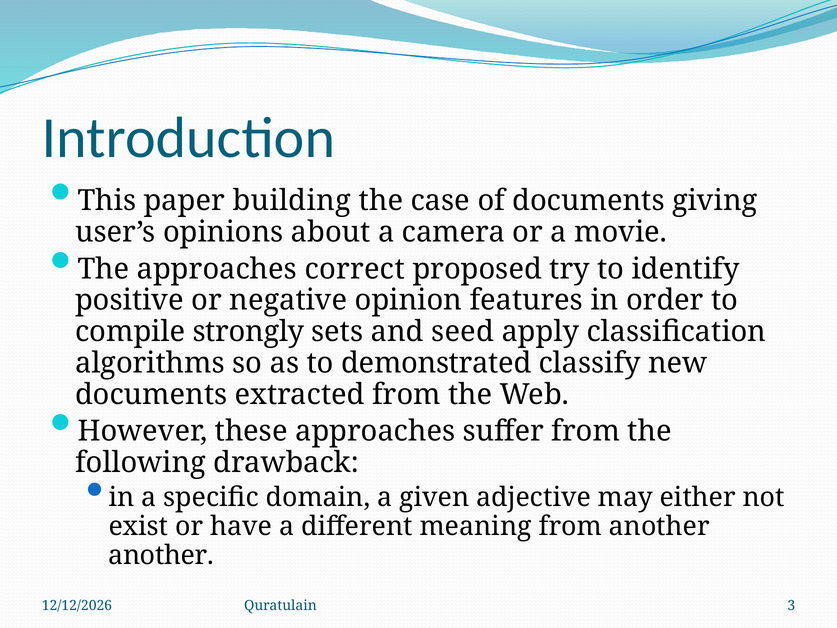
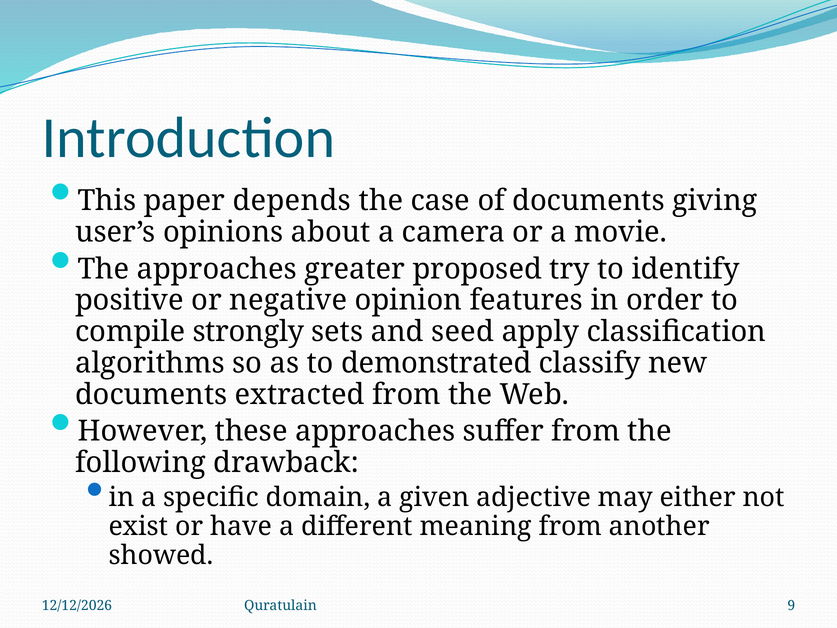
building: building -> depends
correct: correct -> greater
another at (161, 555): another -> showed
3: 3 -> 9
